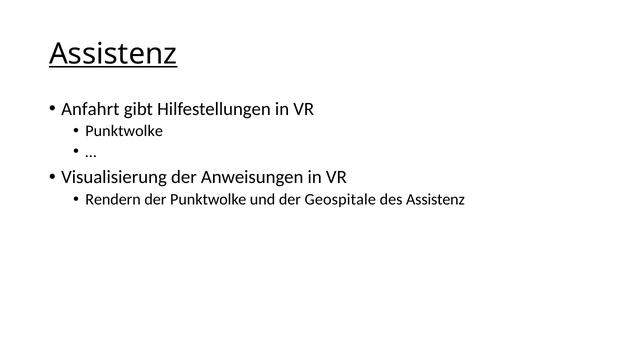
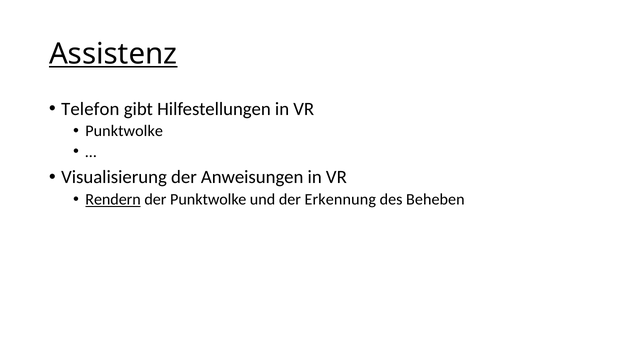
Anfahrt: Anfahrt -> Telefon
Rendern underline: none -> present
Geospitale: Geospitale -> Erkennung
des Assistenz: Assistenz -> Beheben
